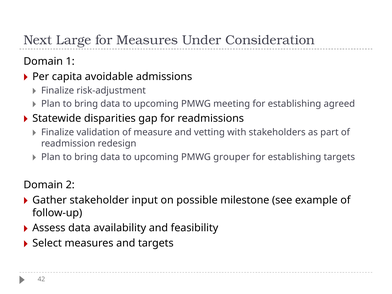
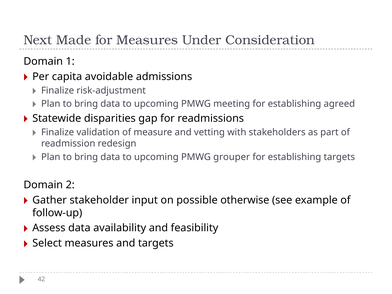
Large: Large -> Made
milestone: milestone -> otherwise
